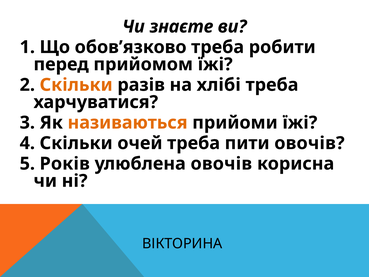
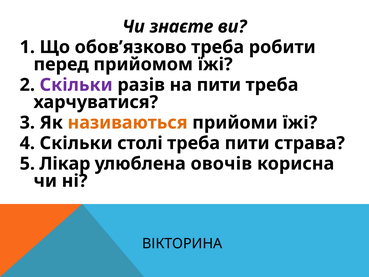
Скільки at (76, 85) colour: orange -> purple
на хлібі: хлібі -> пити
очей: очей -> столі
пити овочів: овочів -> страва
Років: Років -> Лікар
